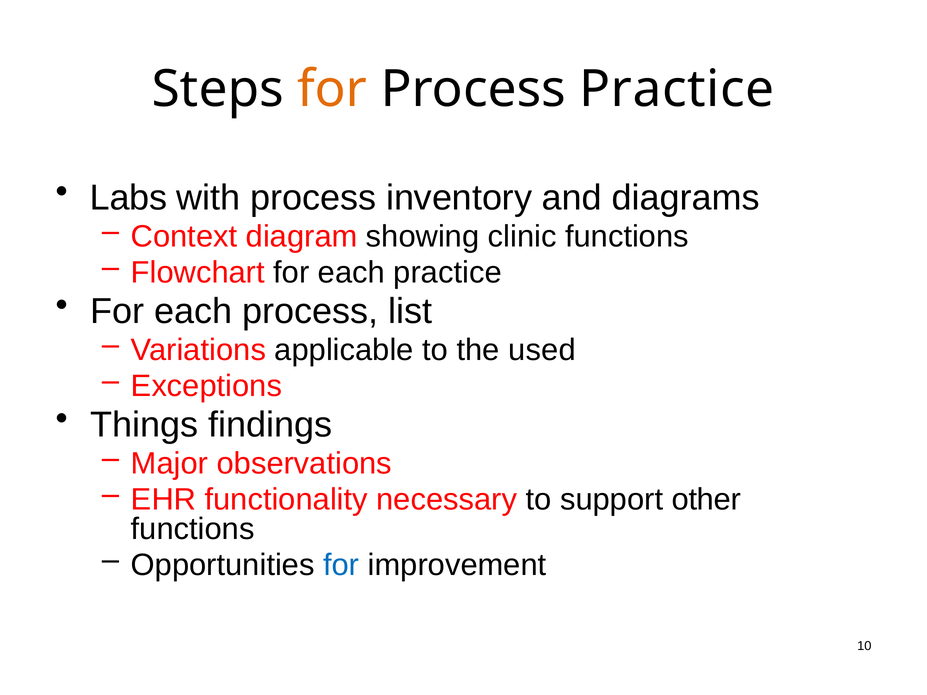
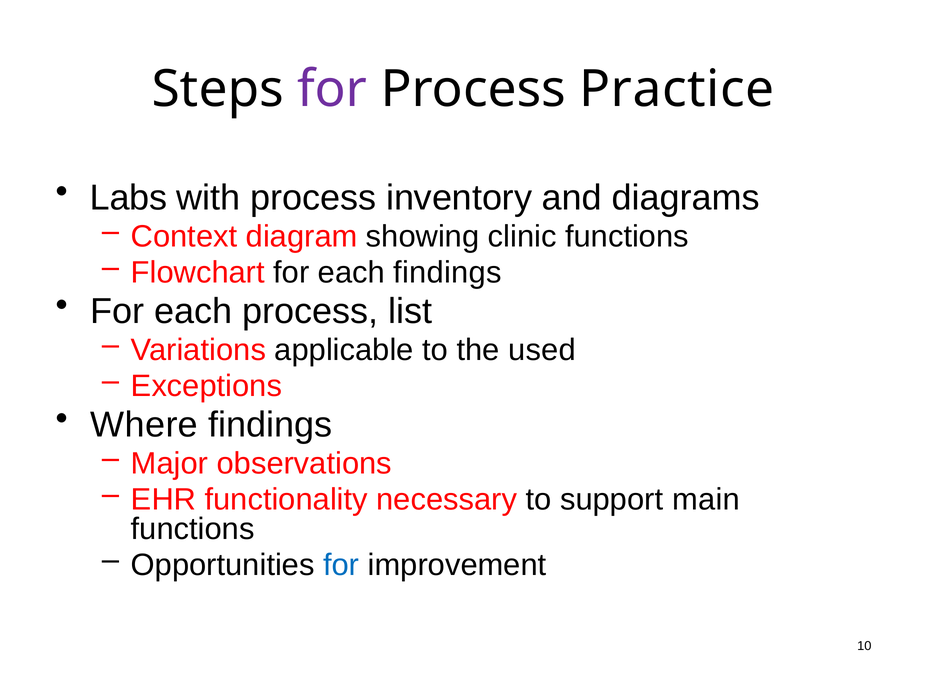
for at (332, 89) colour: orange -> purple
each practice: practice -> findings
Things: Things -> Where
other: other -> main
